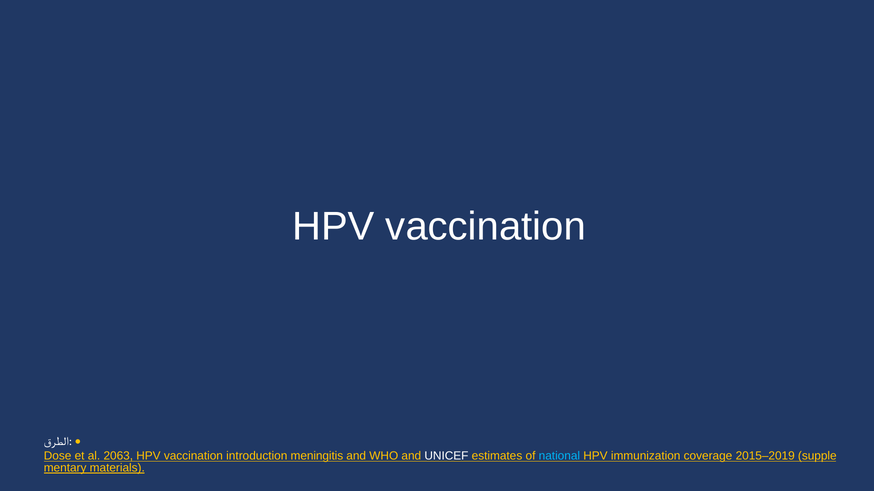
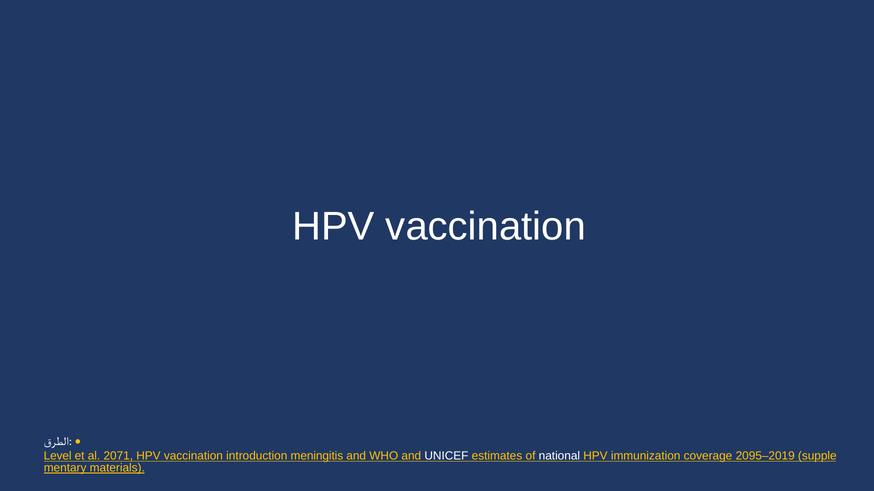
Dose: Dose -> Level
2063: 2063 -> 2071
national colour: light blue -> white
2015–2019: 2015–2019 -> 2095–2019
